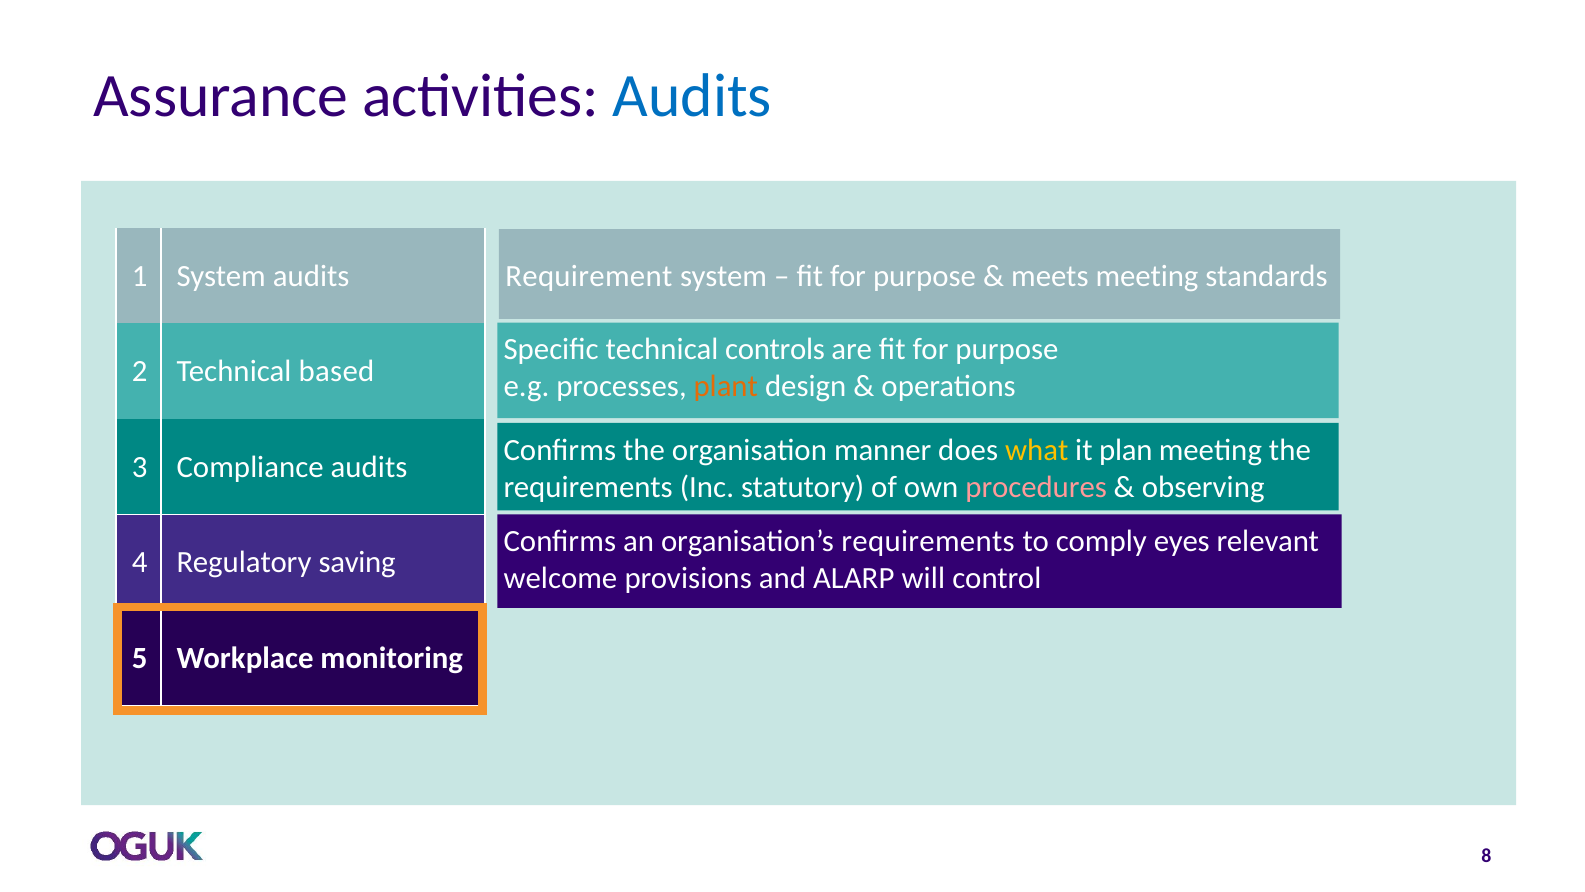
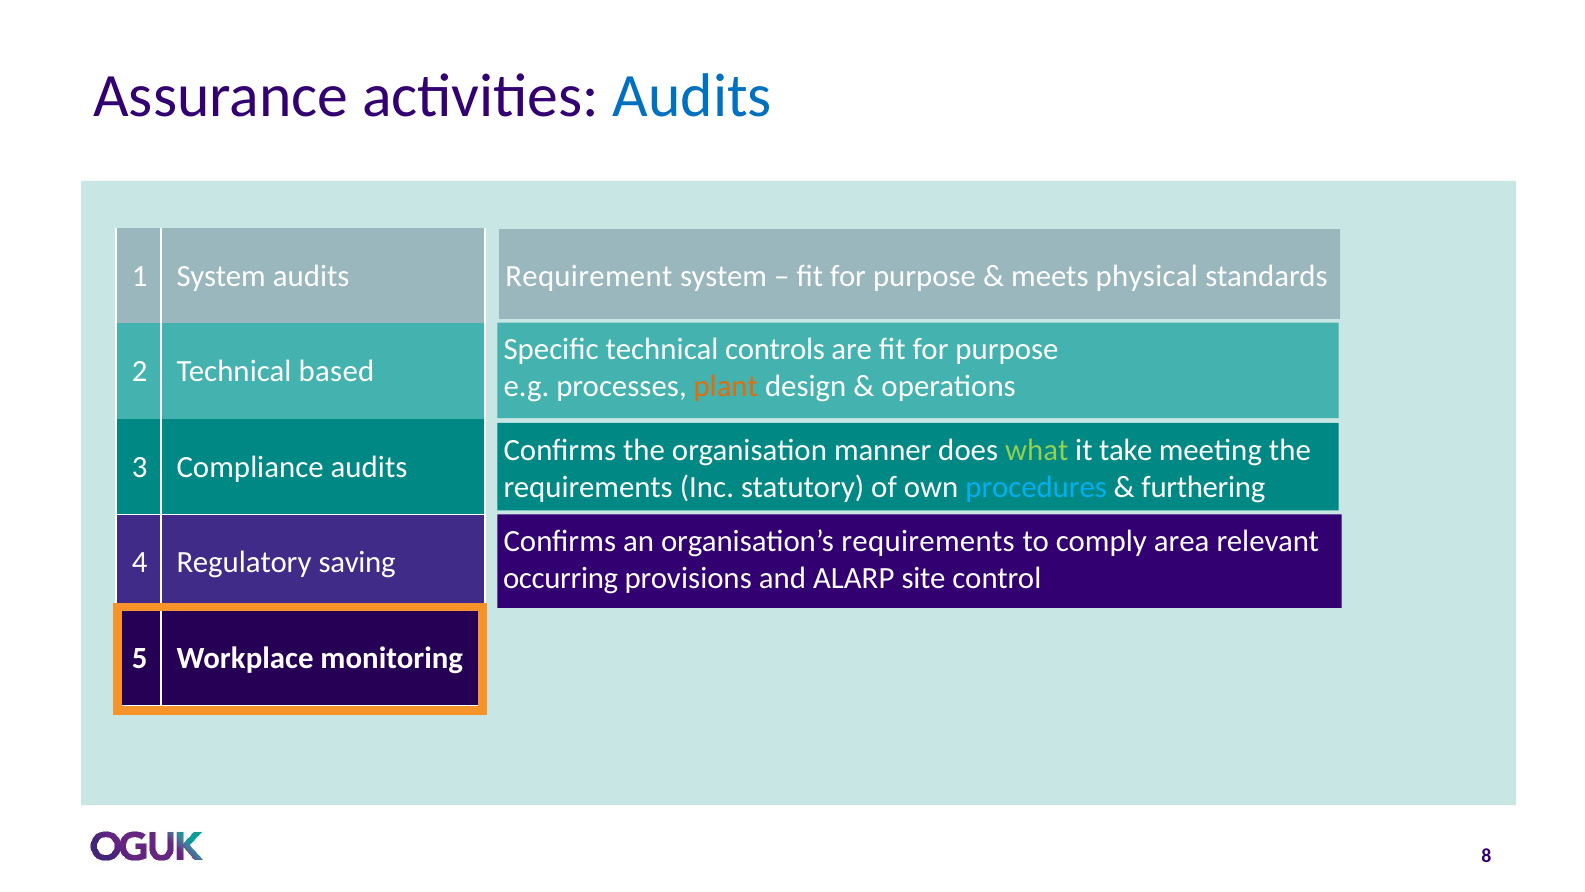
meets meeting: meeting -> physical
what colour: yellow -> light green
plan: plan -> take
procedures colour: pink -> light blue
observing: observing -> furthering
eyes: eyes -> area
welcome: welcome -> occurring
will: will -> site
